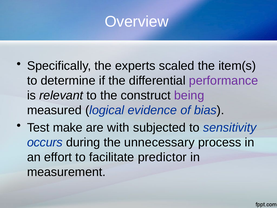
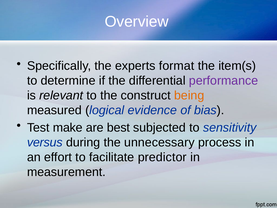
scaled: scaled -> format
being colour: purple -> orange
with: with -> best
occurs: occurs -> versus
